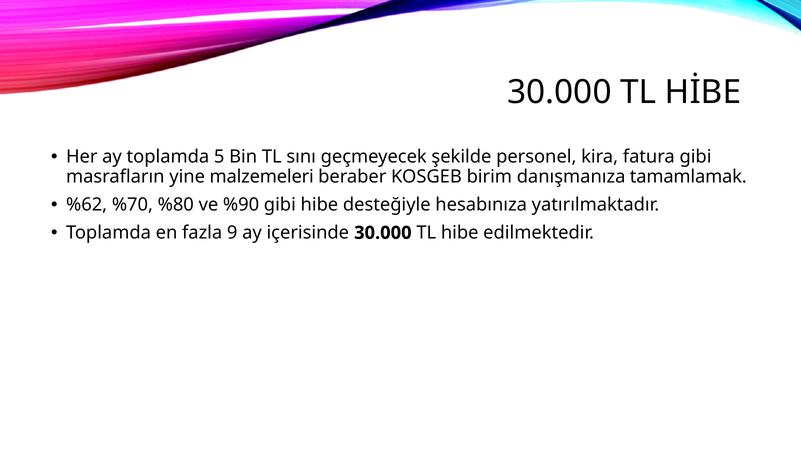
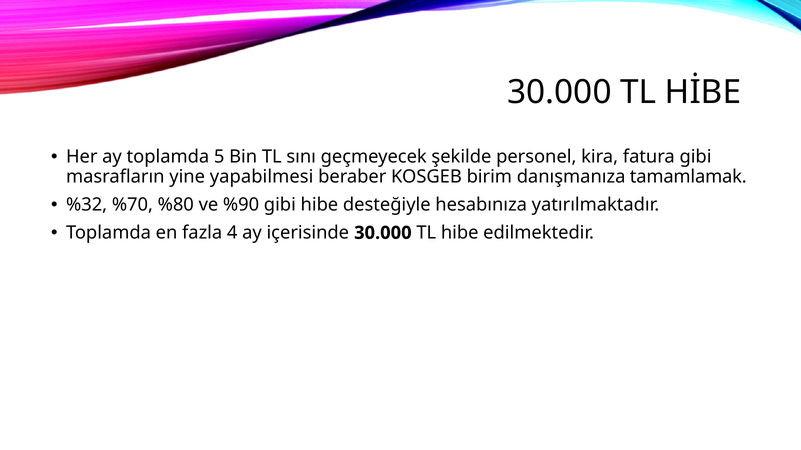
malzemeleri: malzemeleri -> yapabilmesi
%62: %62 -> %32
9: 9 -> 4
